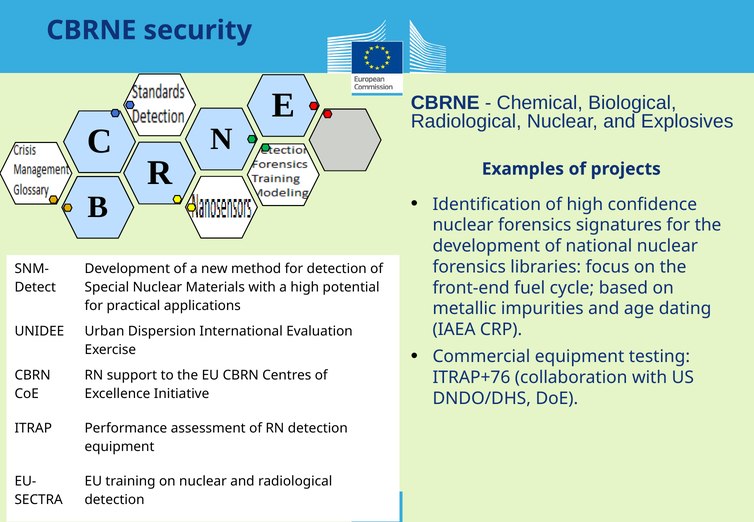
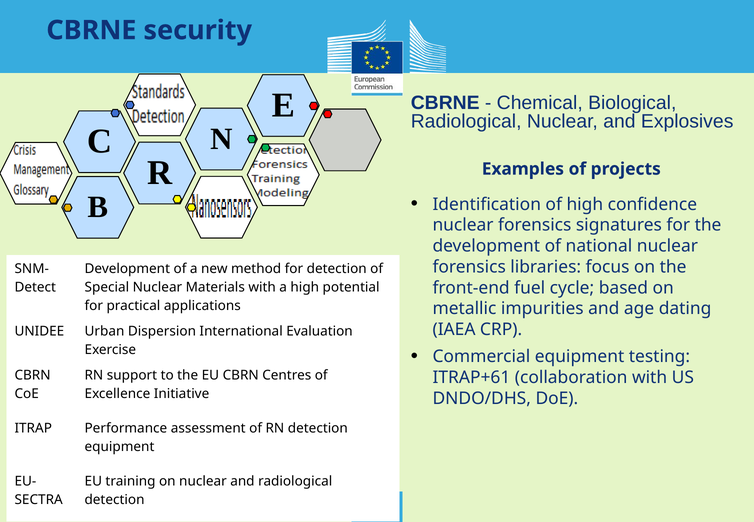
ITRAP+76: ITRAP+76 -> ITRAP+61
